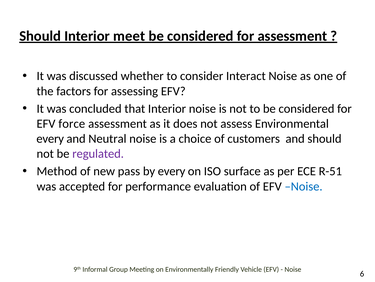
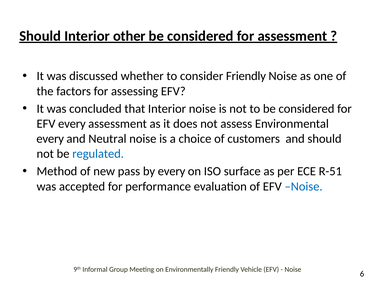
meet: meet -> other
consider Interact: Interact -> Friendly
EFV force: force -> every
regulated colour: purple -> blue
